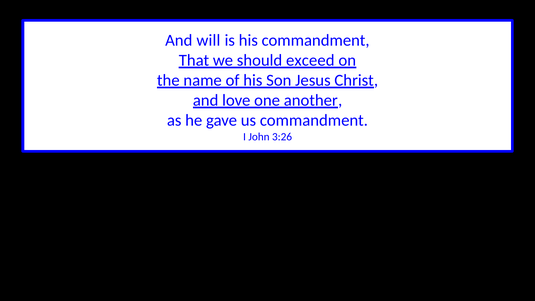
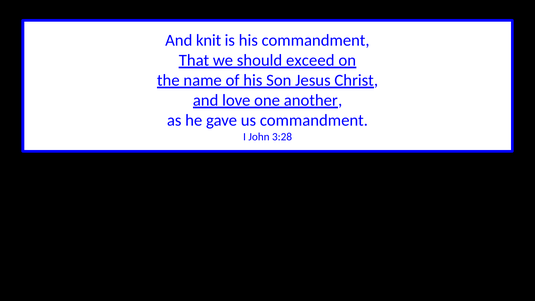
will: will -> knit
3:26: 3:26 -> 3:28
